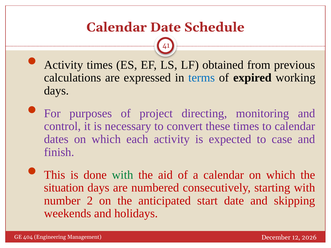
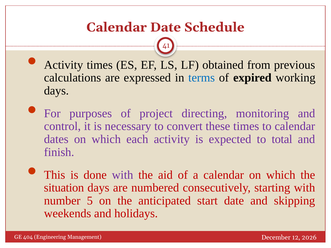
case: case -> total
with at (123, 175) colour: green -> purple
2: 2 -> 5
